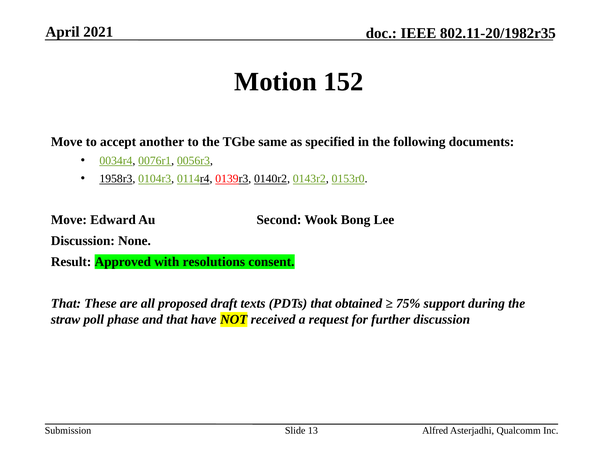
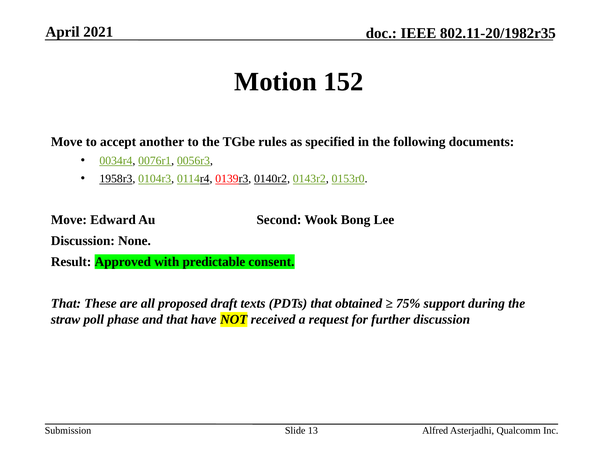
same: same -> rules
resolutions: resolutions -> predictable
